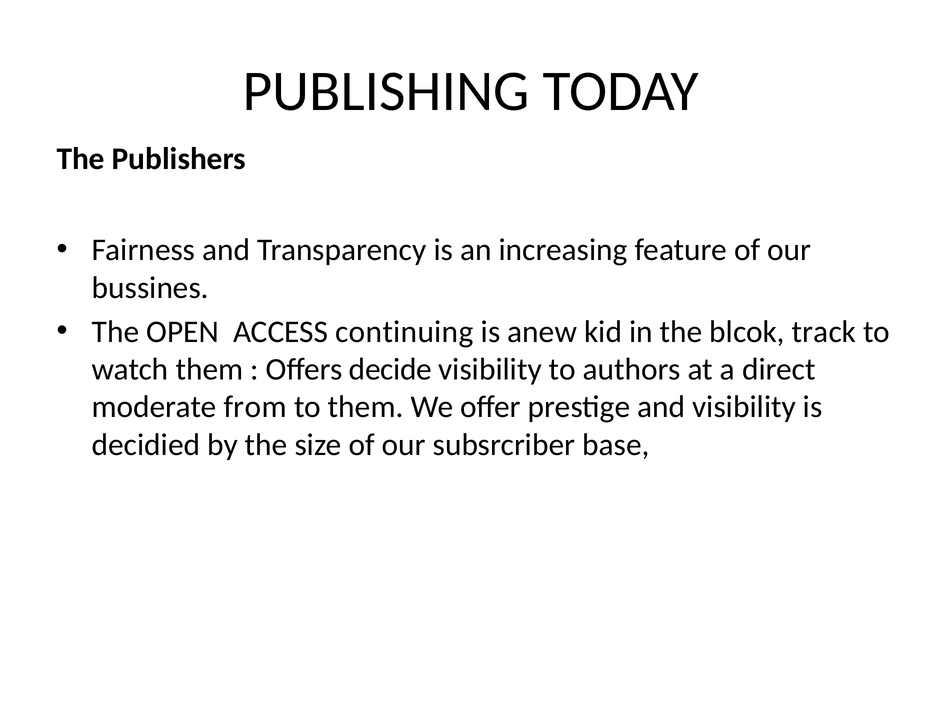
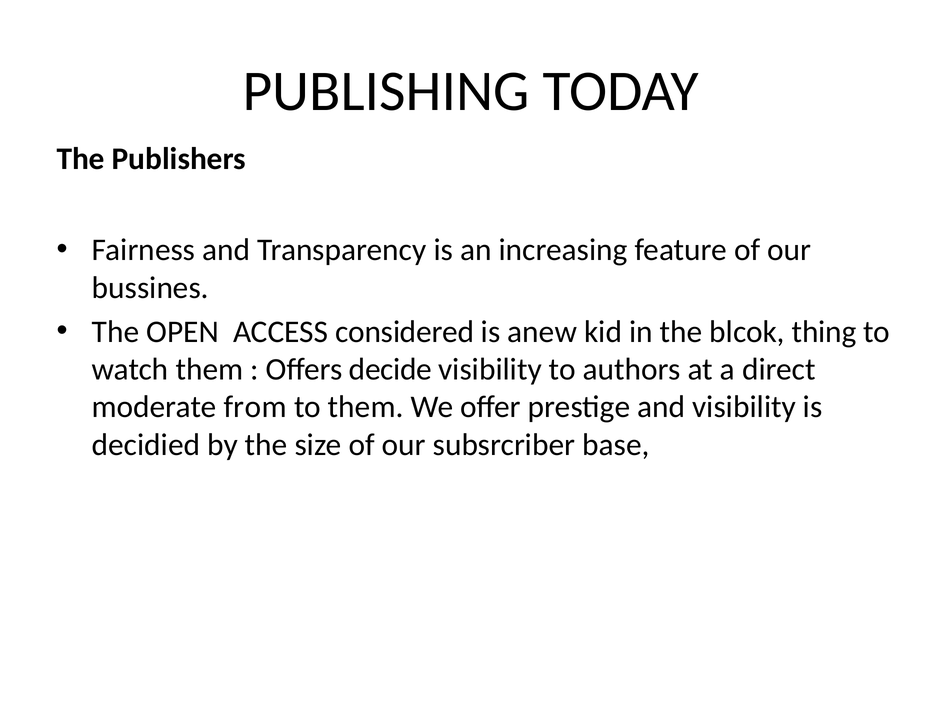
continuing: continuing -> considered
track: track -> thing
